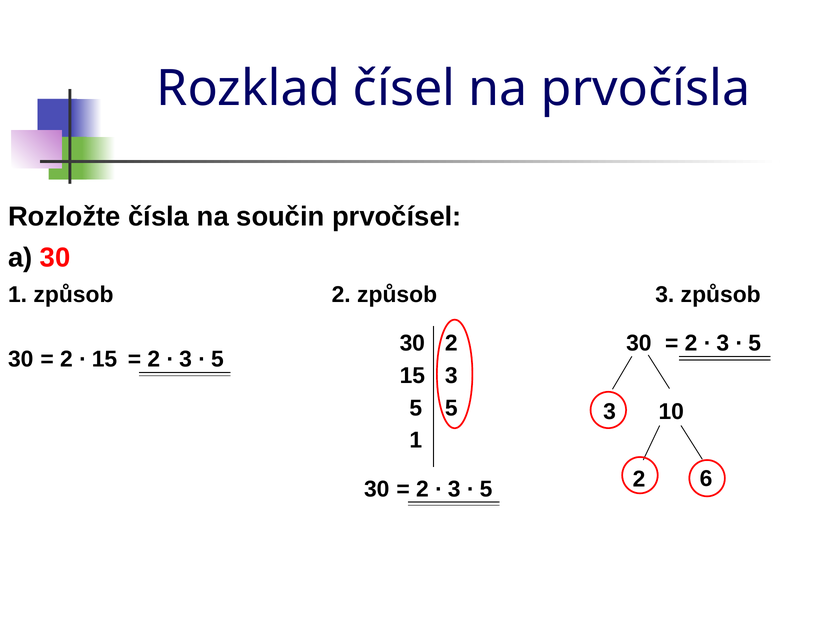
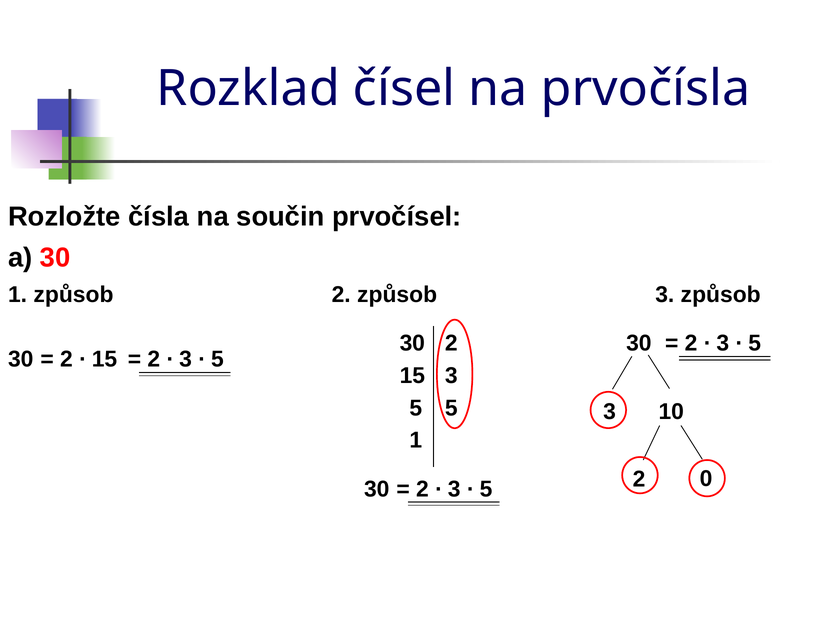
6: 6 -> 0
